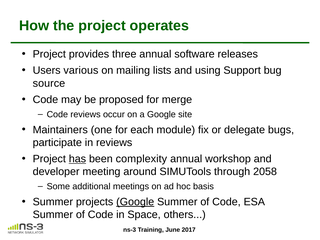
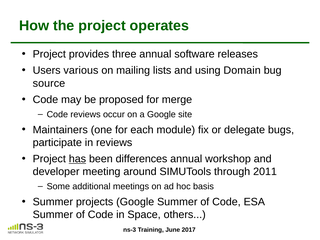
Support: Support -> Domain
complexity: complexity -> differences
2058: 2058 -> 2011
Google at (135, 202) underline: present -> none
